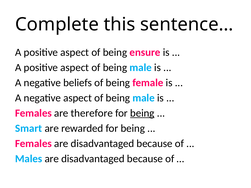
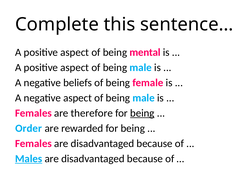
ensure: ensure -> mental
Smart: Smart -> Order
Males underline: none -> present
